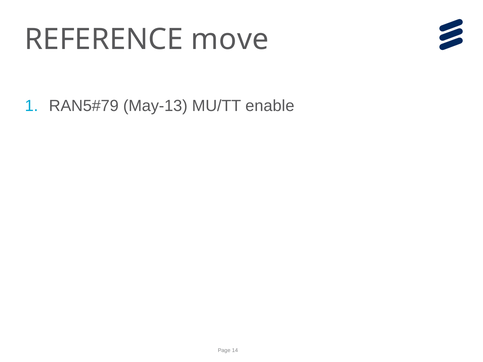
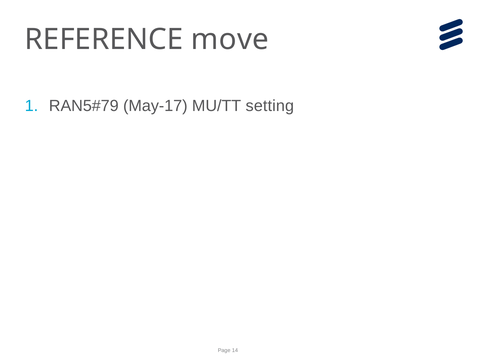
May-13: May-13 -> May-17
enable: enable -> setting
